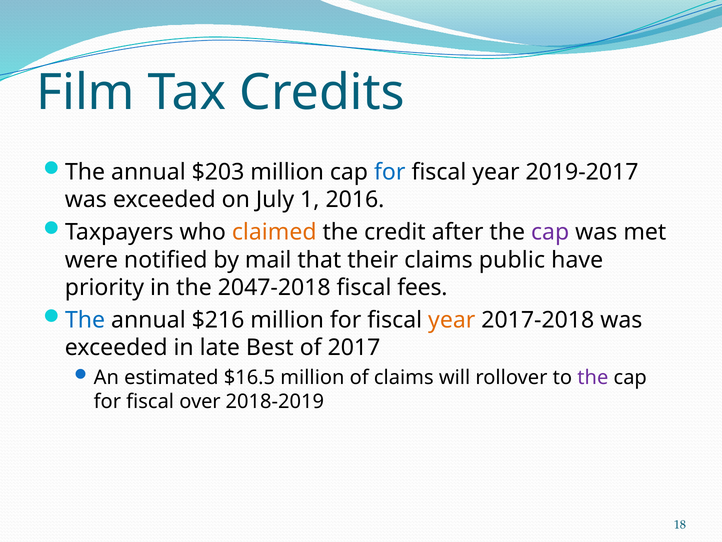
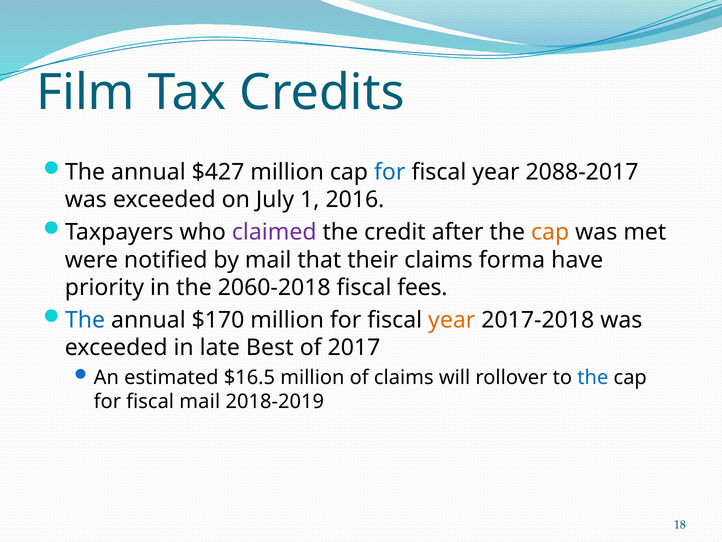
$203: $203 -> $427
2019-2017: 2019-2017 -> 2088-2017
claimed colour: orange -> purple
cap at (550, 232) colour: purple -> orange
public: public -> forma
2047-2018: 2047-2018 -> 2060-2018
$216: $216 -> $170
the at (593, 377) colour: purple -> blue
fiscal over: over -> mail
